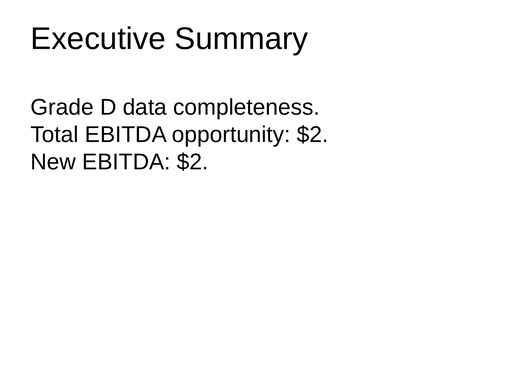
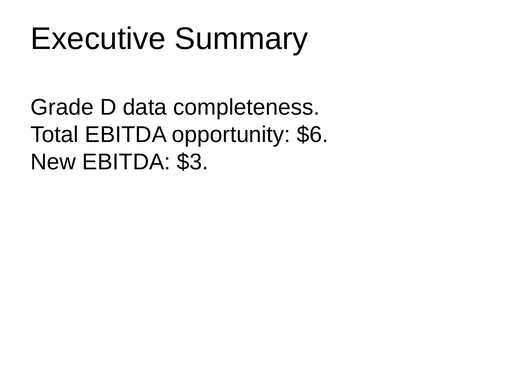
opportunity $2: $2 -> $6
EBITDA $2: $2 -> $3
